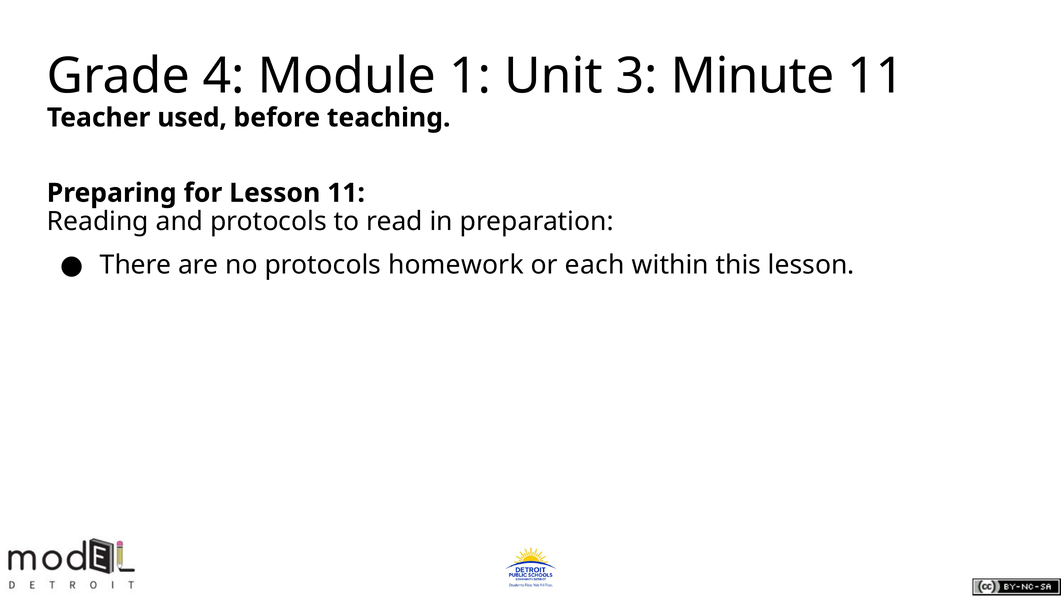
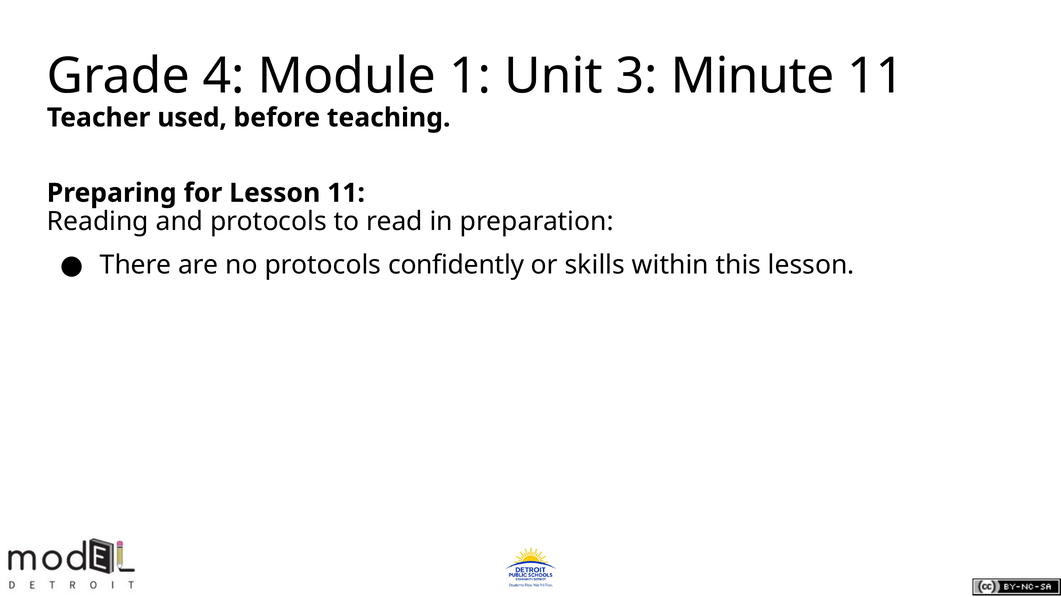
homework: homework -> confidently
each: each -> skills
